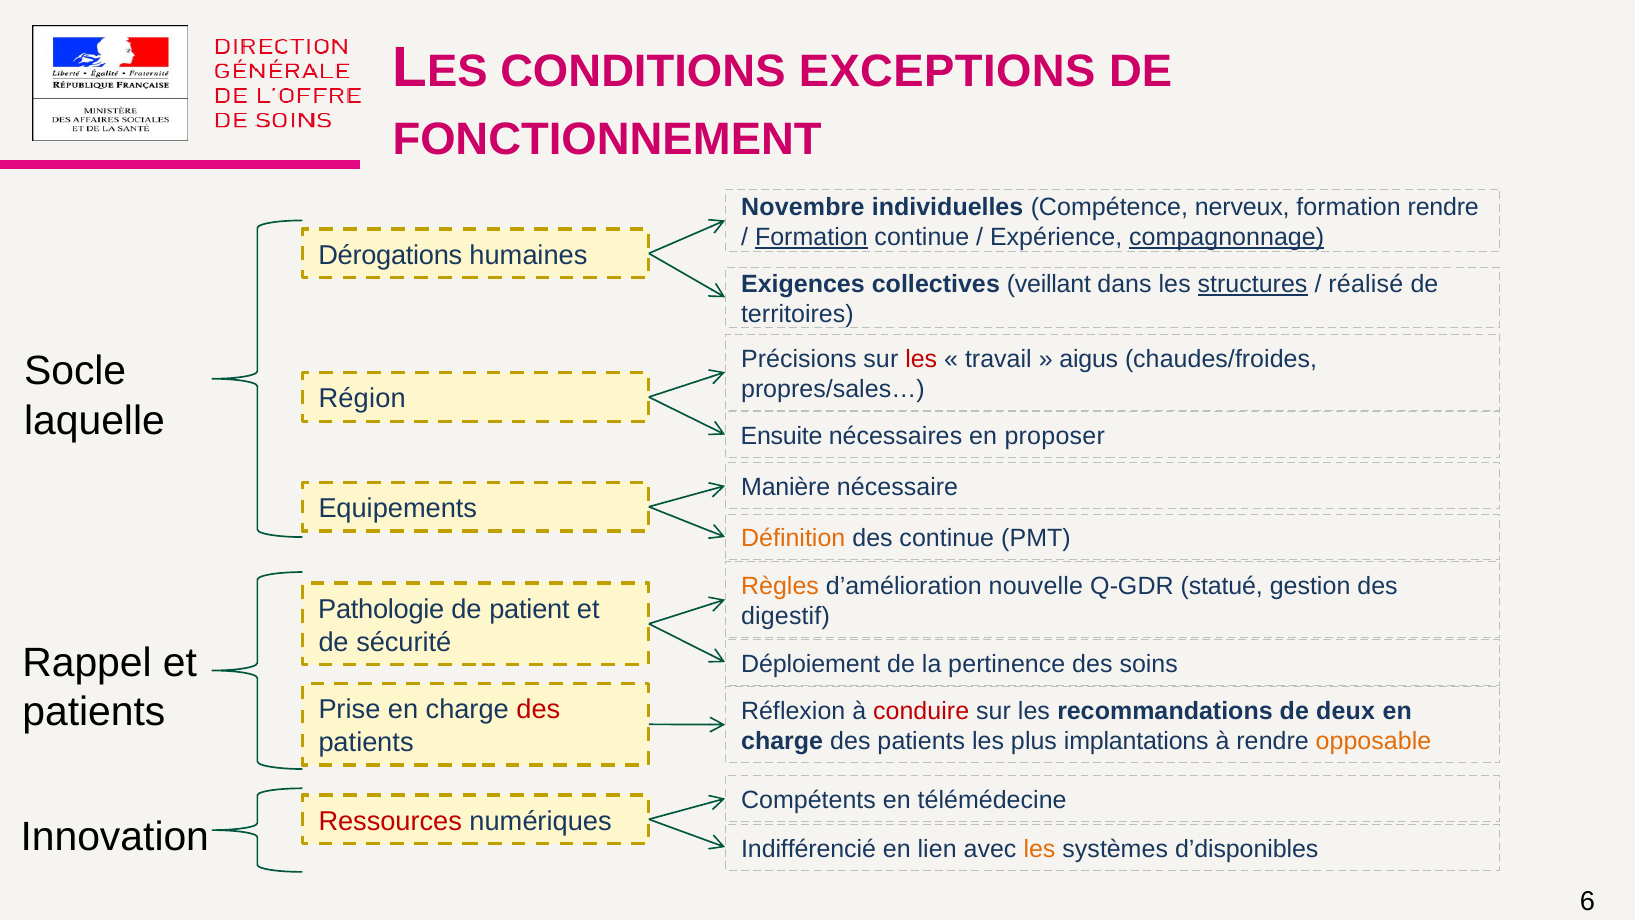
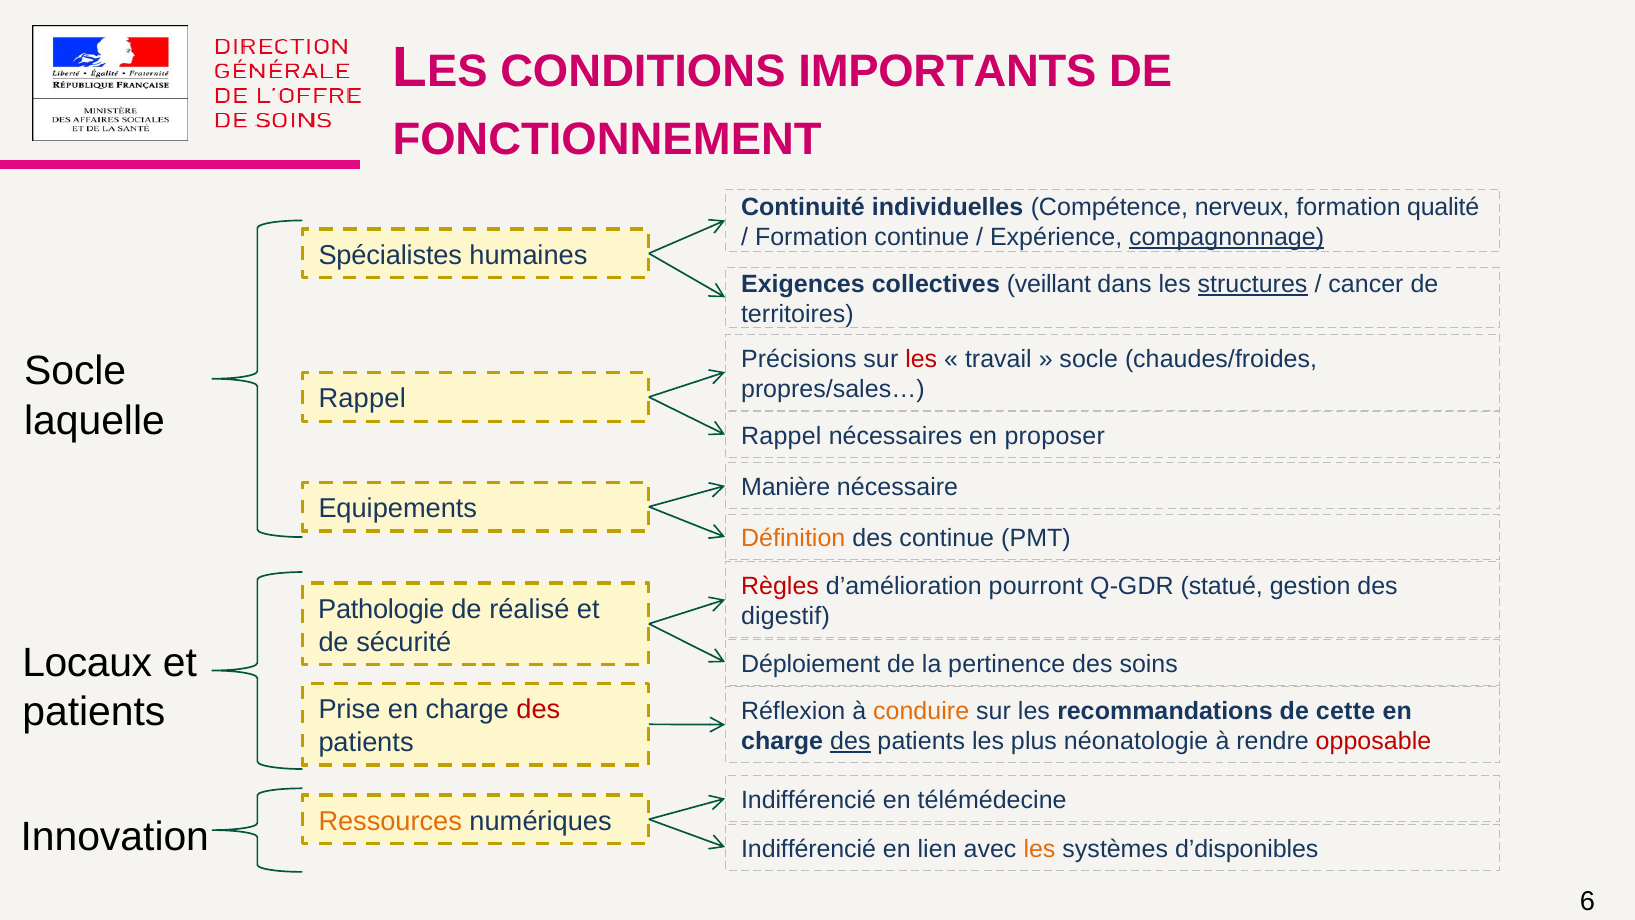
EXCEPTIONS: EXCEPTIONS -> IMPORTANTS
Novembre: Novembre -> Continuité
formation rendre: rendre -> qualité
Formation at (811, 237) underline: present -> none
Dérogations: Dérogations -> Spécialistes
réalisé: réalisé -> cancer
aigus at (1089, 359): aigus -> socle
Région at (362, 399): Région -> Rappel
Ensuite at (782, 436): Ensuite -> Rappel
Règles colour: orange -> red
nouvelle: nouvelle -> pourront
patient: patient -> réalisé
Rappel: Rappel -> Locaux
conduire colour: red -> orange
deux: deux -> cette
des at (850, 741) underline: none -> present
implantations: implantations -> néonatologie
opposable colour: orange -> red
Compétents at (808, 800): Compétents -> Indifférencié
Ressources colour: red -> orange
